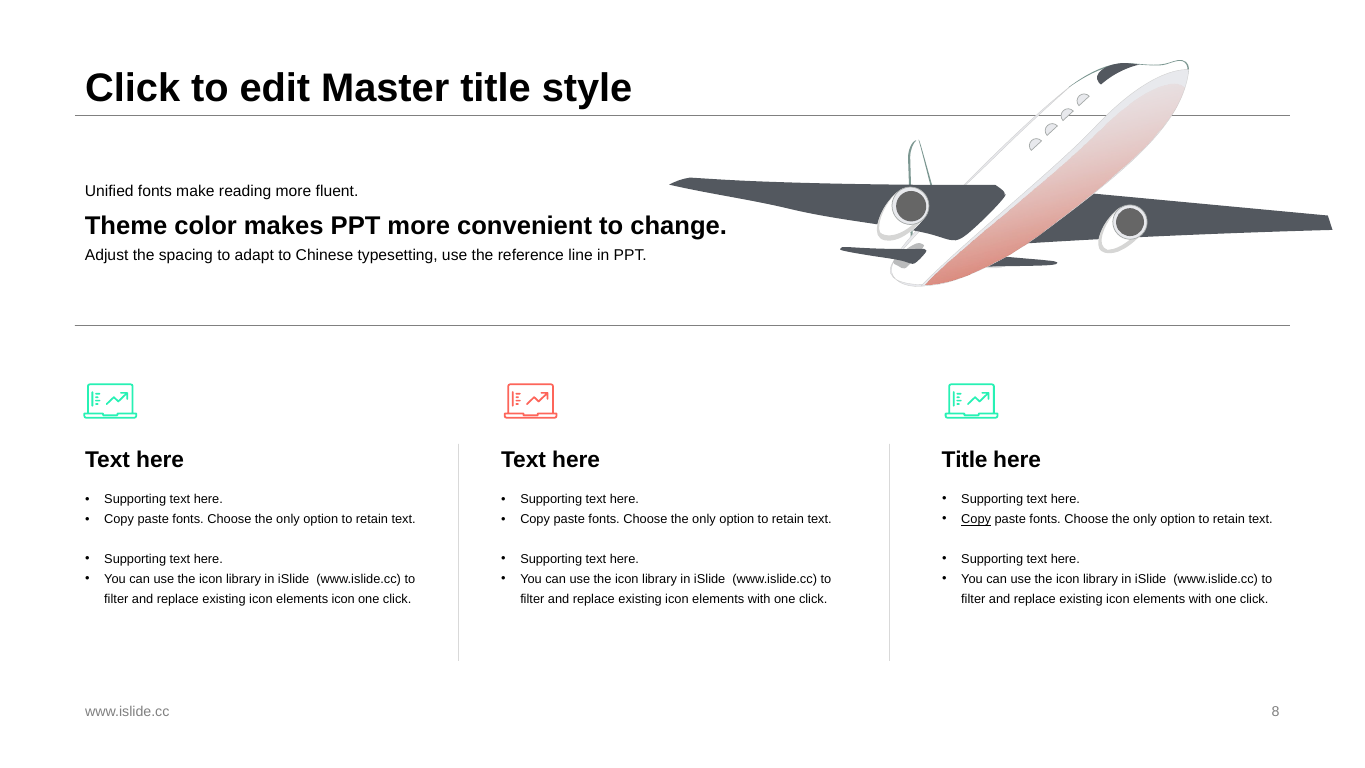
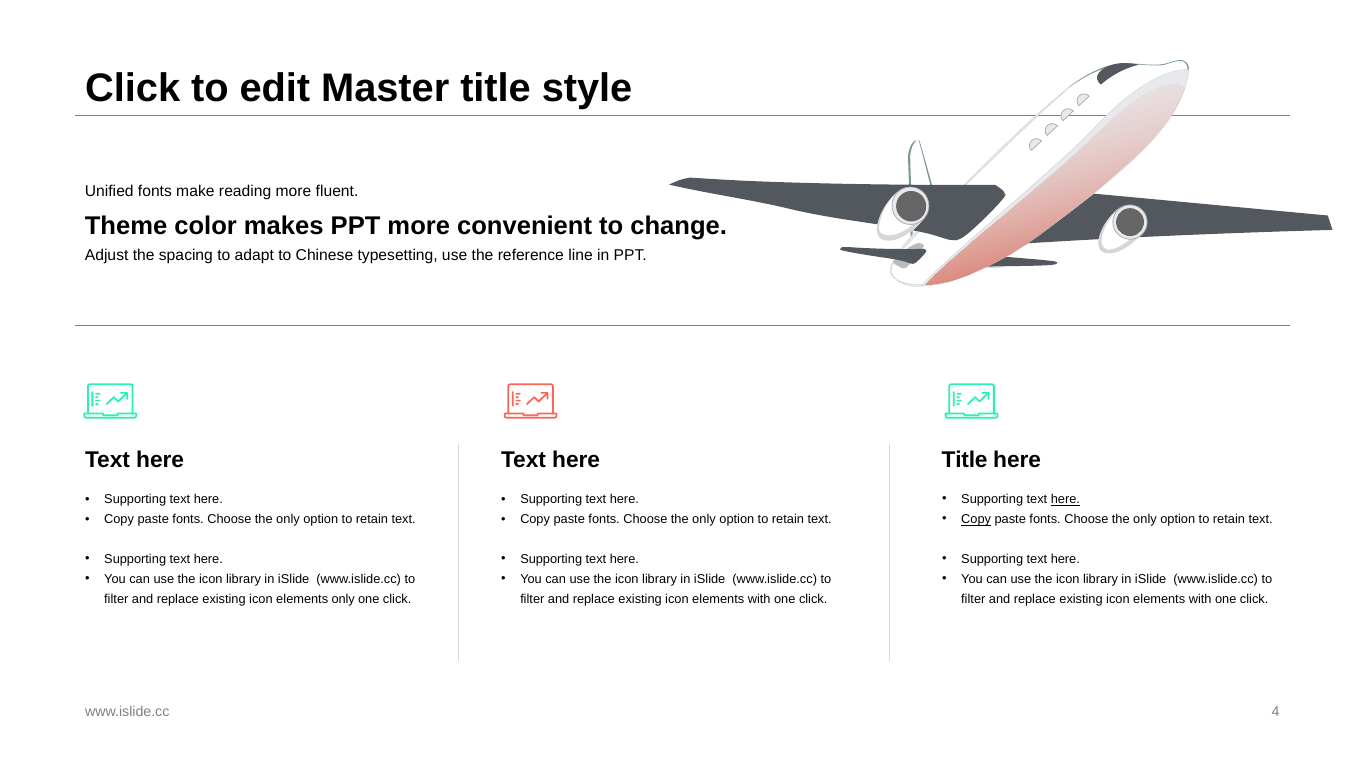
here at (1065, 499) underline: none -> present
elements icon: icon -> only
8: 8 -> 4
